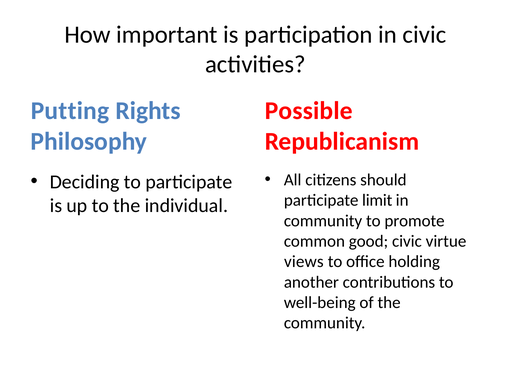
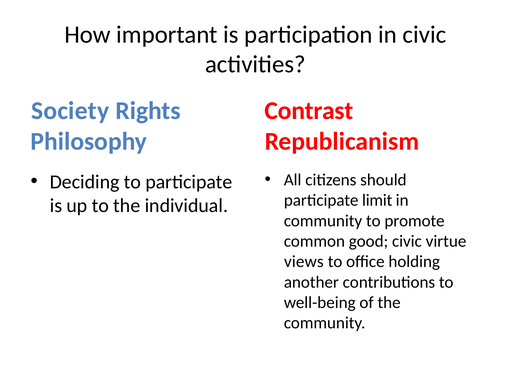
Putting: Putting -> Society
Possible: Possible -> Contrast
